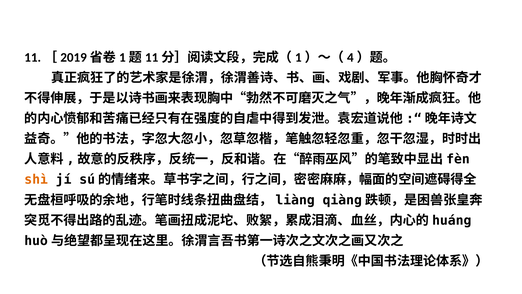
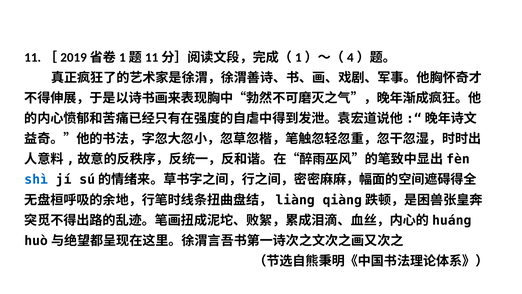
shì colour: orange -> blue
